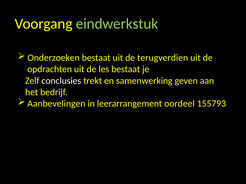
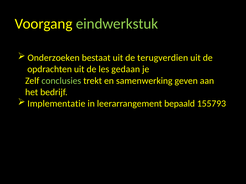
les bestaat: bestaat -> gedaan
conclusies colour: white -> light green
Aanbevelingen: Aanbevelingen -> Implementatie
oordeel: oordeel -> bepaald
